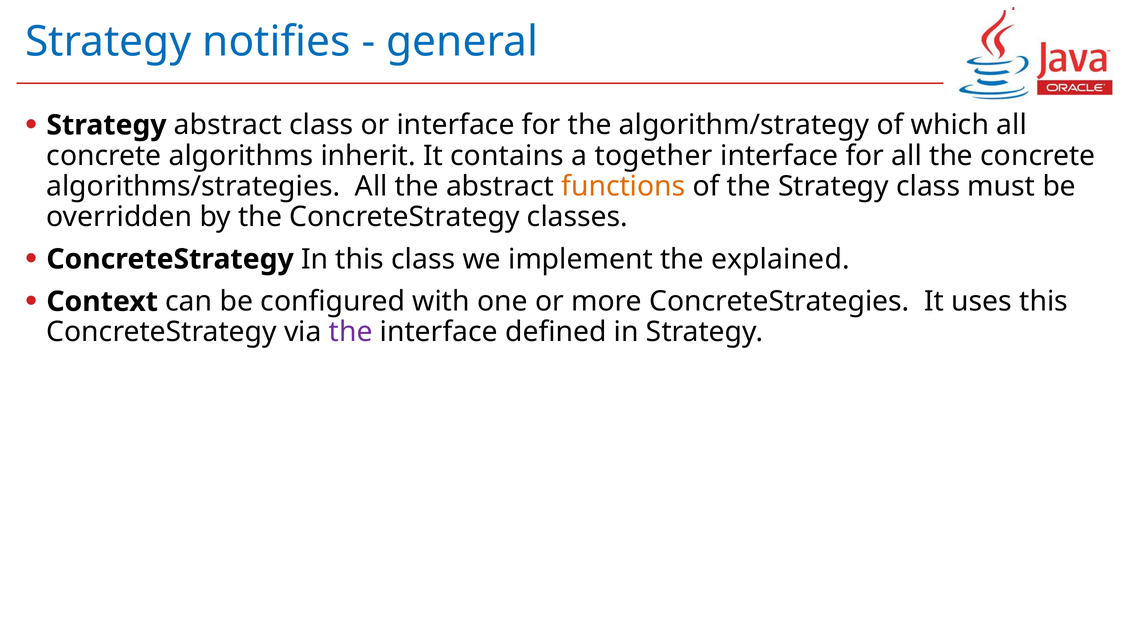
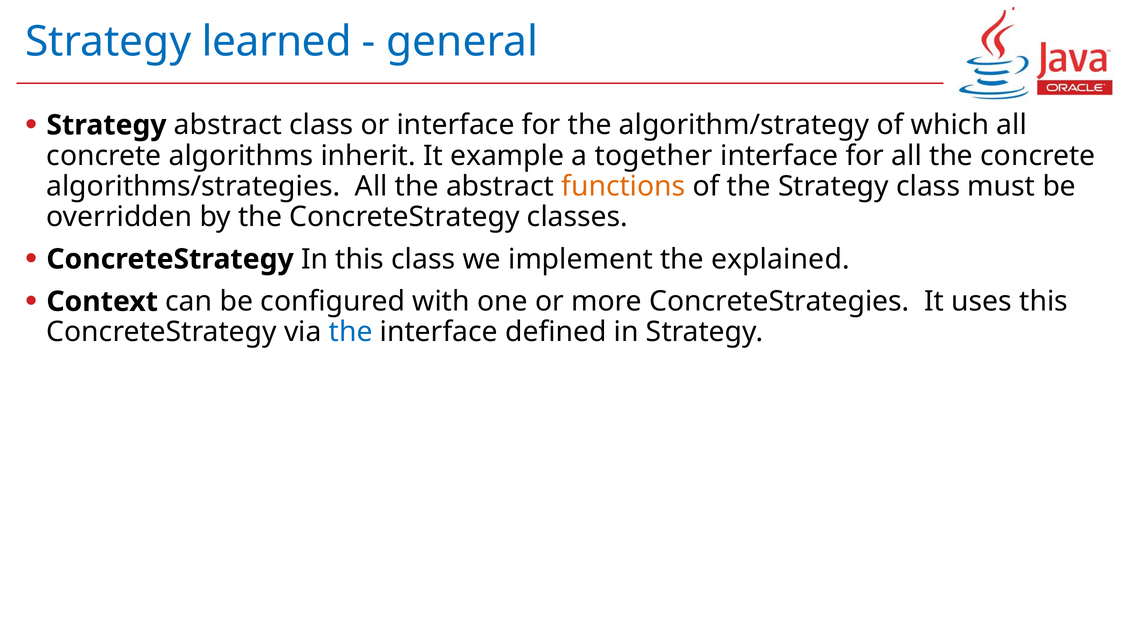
notifies: notifies -> learned
contains: contains -> example
the at (351, 332) colour: purple -> blue
